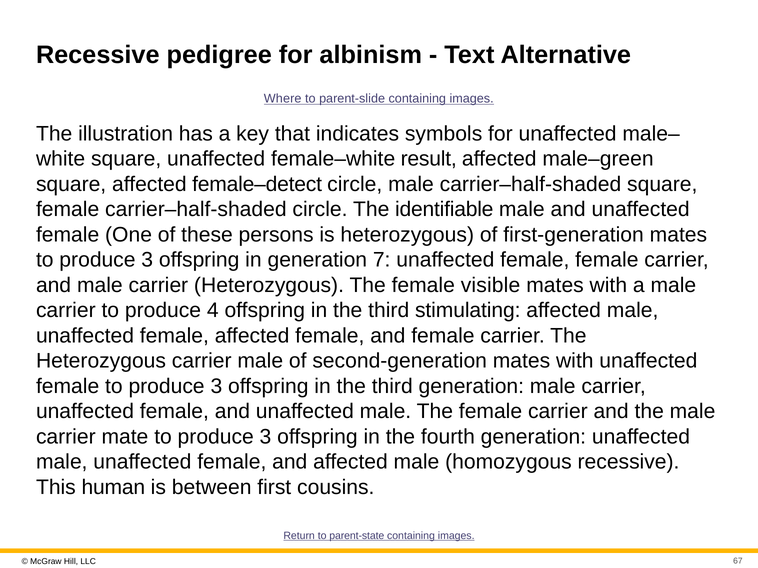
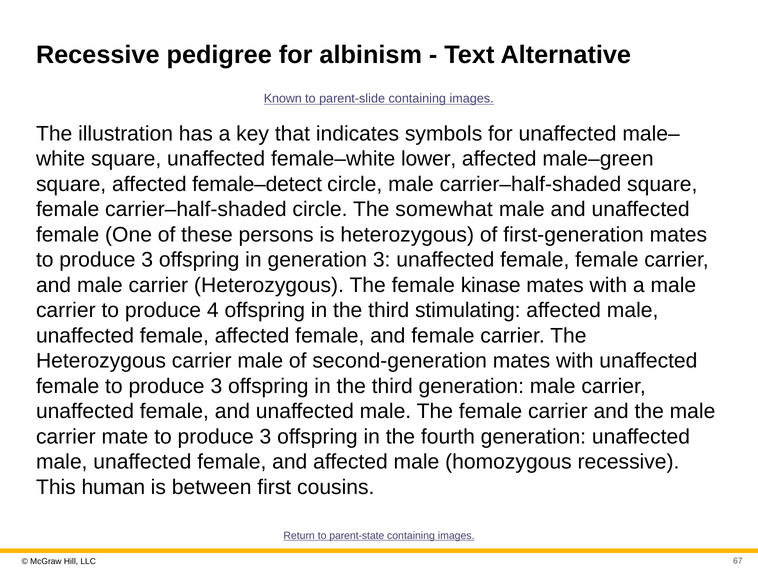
Where: Where -> Known
result: result -> lower
identifiable: identifiable -> somewhat
generation 7: 7 -> 3
visible: visible -> kinase
